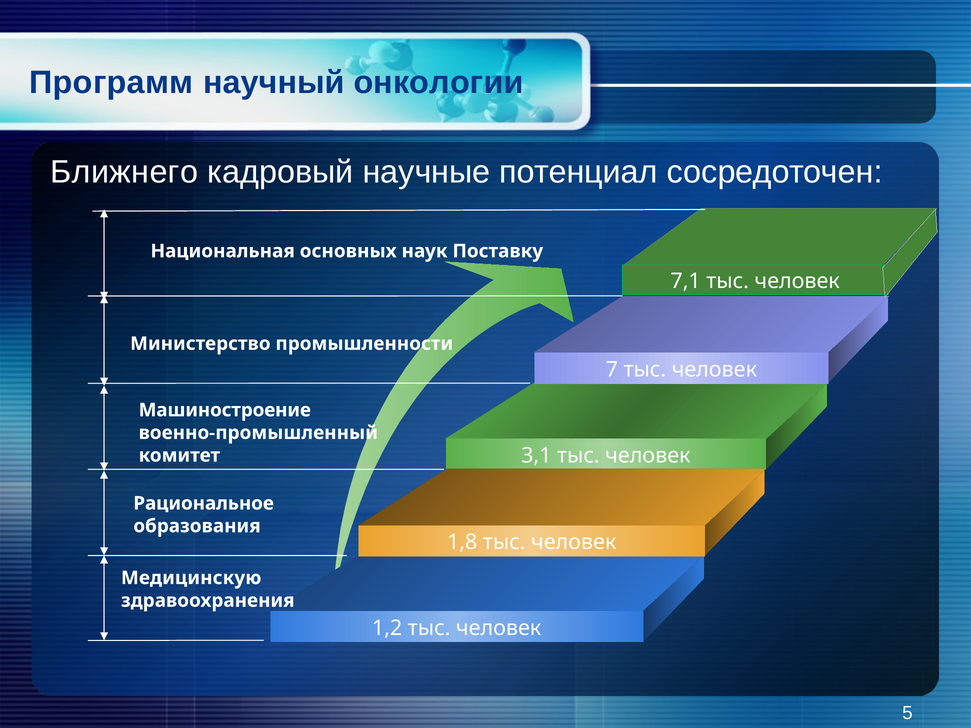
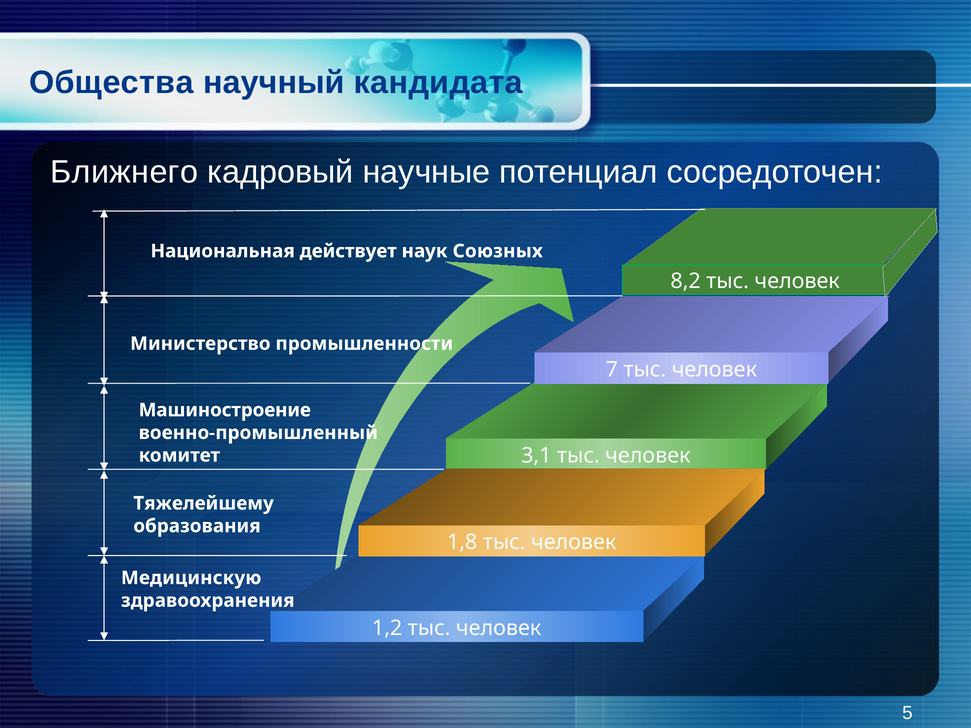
Программ: Программ -> Общества
онкологии: онкологии -> кандидата
основных: основных -> действует
Поставку: Поставку -> Союзных
7,1: 7,1 -> 8,2
Рациональное: Рациональное -> Тяжелейшему
